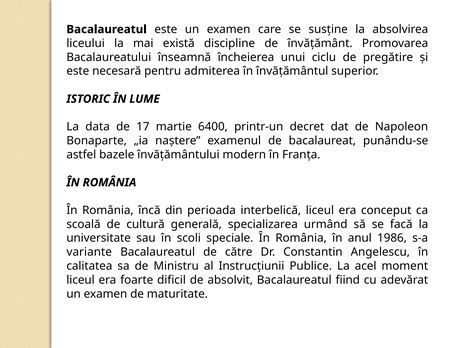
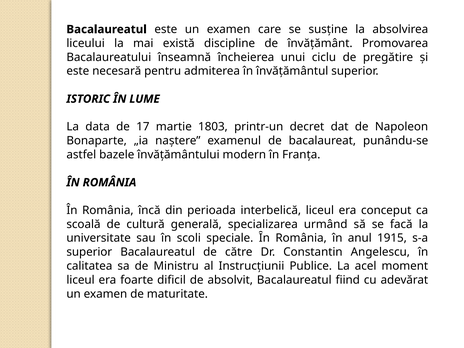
6400: 6400 -> 1803
1986: 1986 -> 1915
variante at (89, 252): variante -> superior
